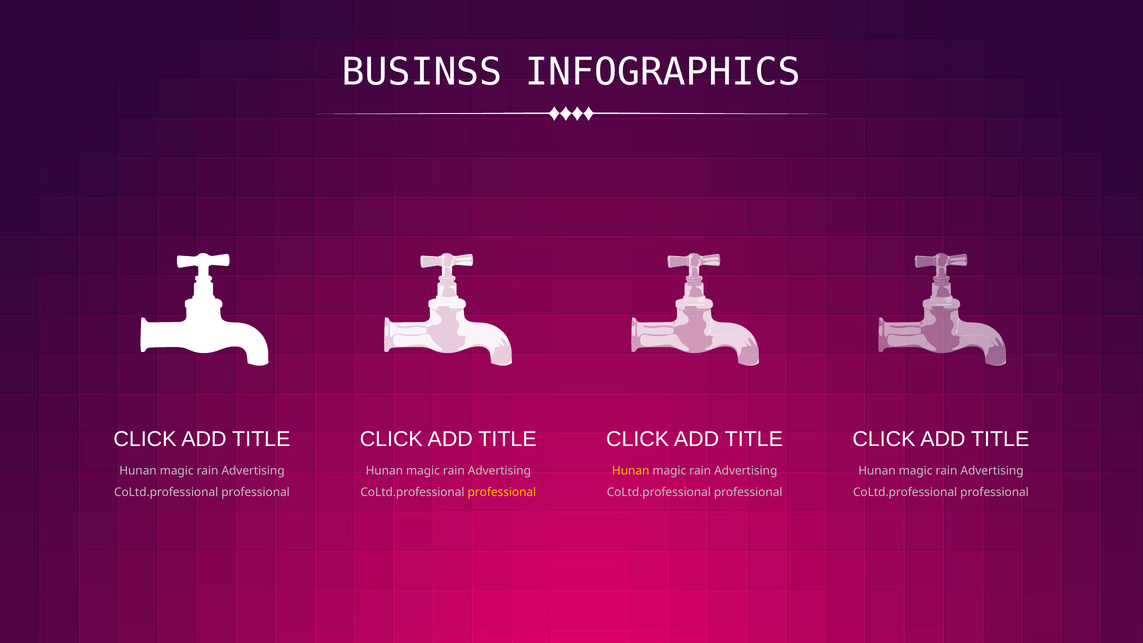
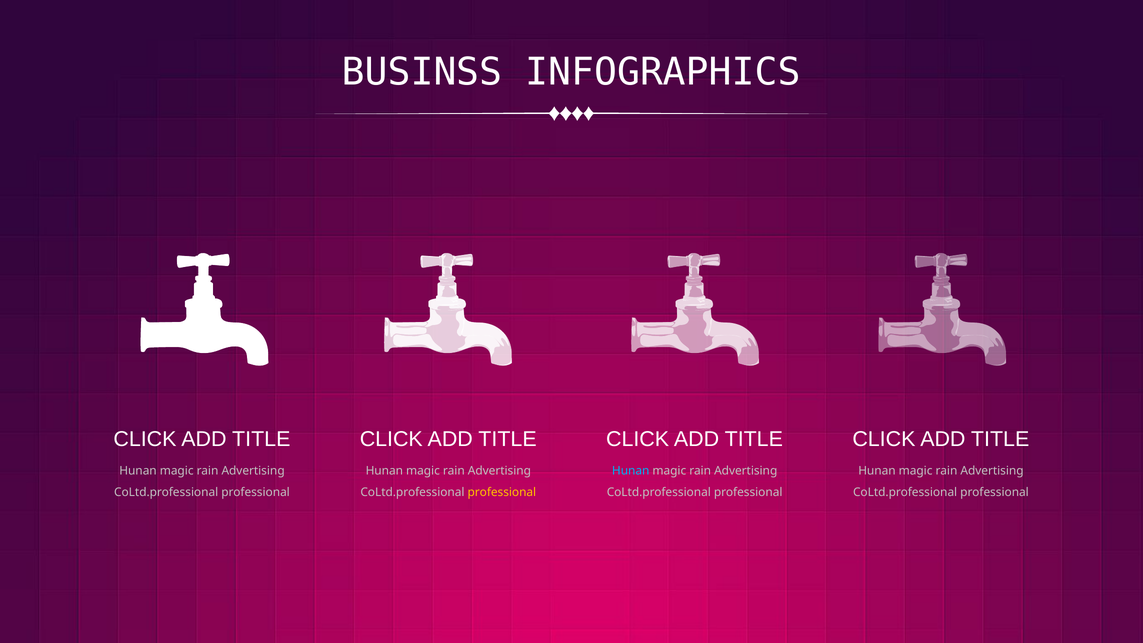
Hunan at (631, 471) colour: yellow -> light blue
